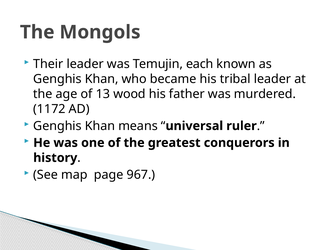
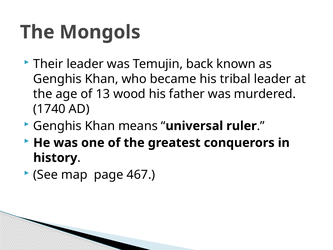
each: each -> back
1172: 1172 -> 1740
967: 967 -> 467
